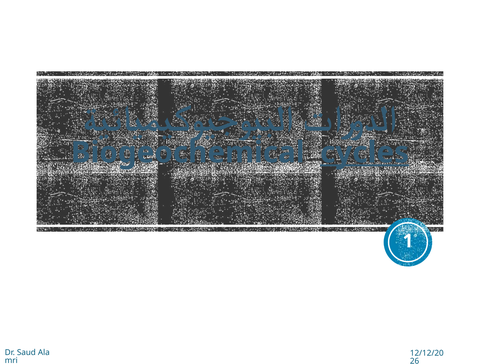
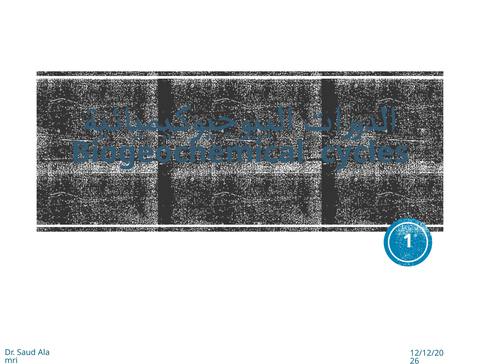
cycles underline: present -> none
